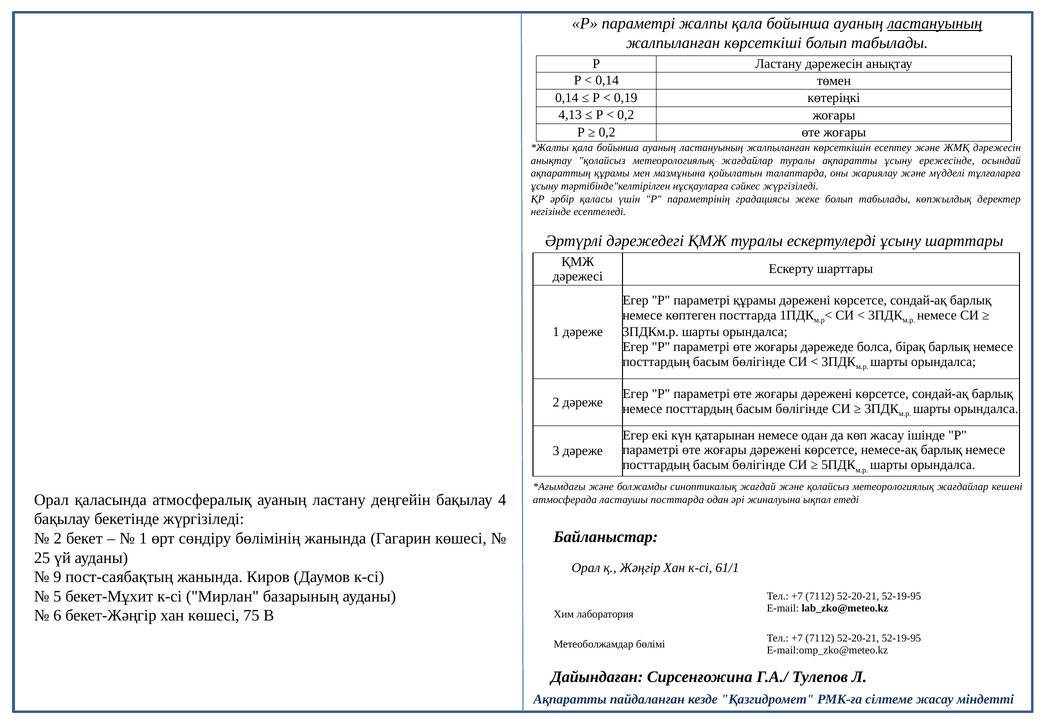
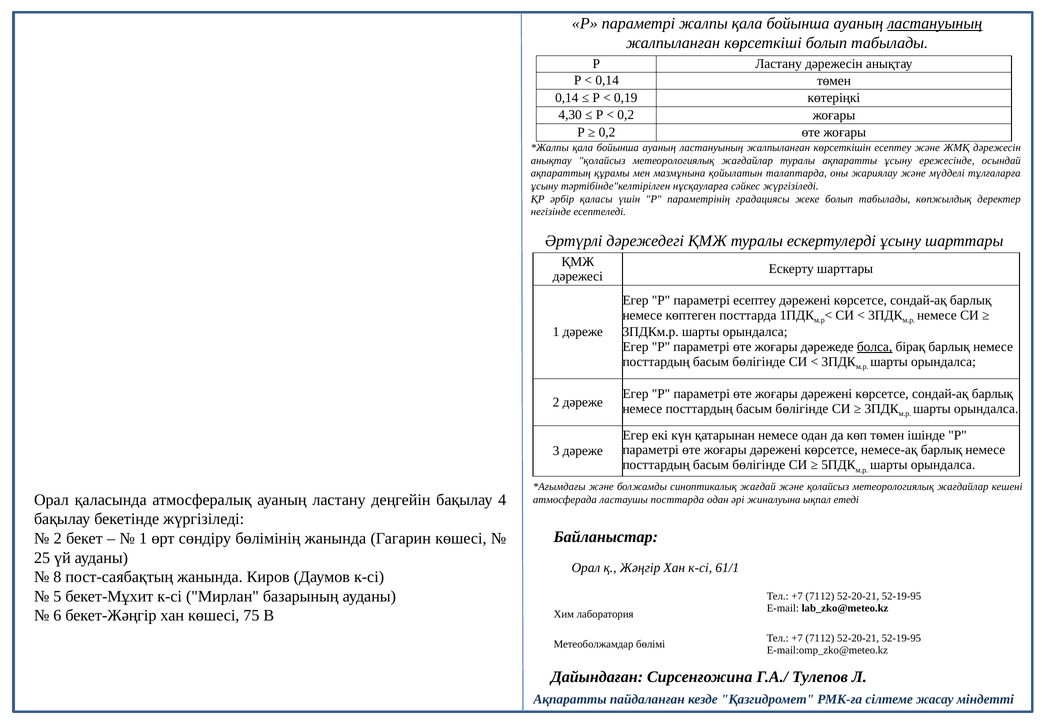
4,13: 4,13 -> 4,30
параметрі құрамы: құрамы -> есептеу
болса underline: none -> present
көп жасау: жасау -> төмен
9: 9 -> 8
